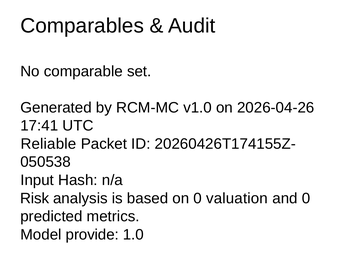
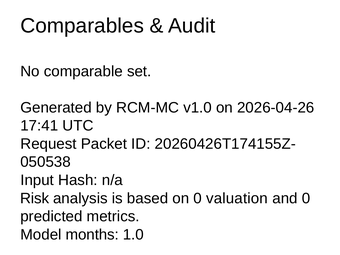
Reliable: Reliable -> Request
provide: provide -> months
